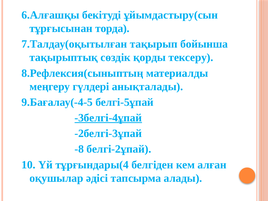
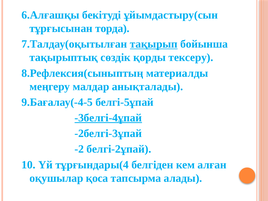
тақырып underline: none -> present
гүлдері: гүлдері -> малдар
-8: -8 -> -2
әдісі: әдісі -> қоса
